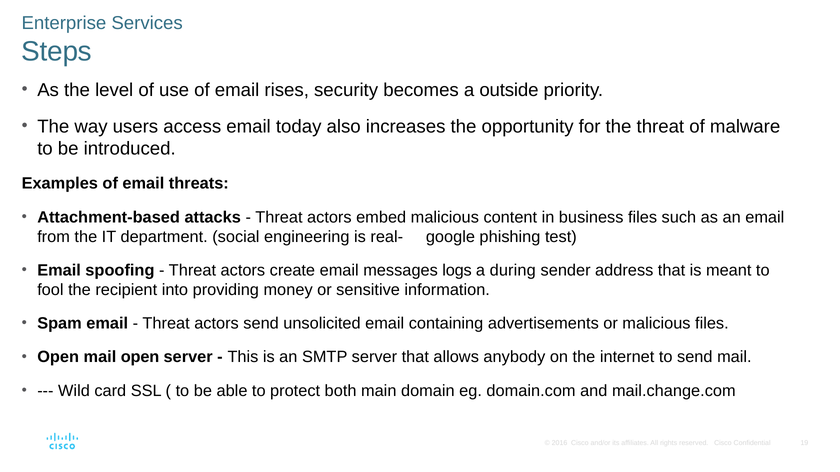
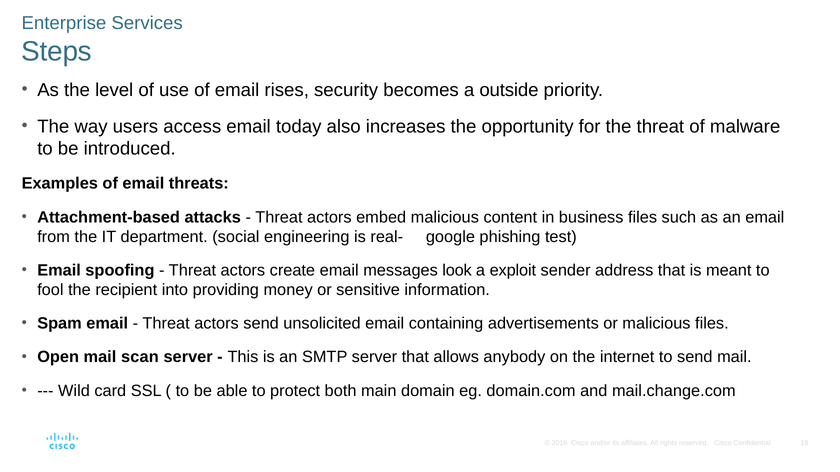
logs: logs -> look
during: during -> exploit
mail open: open -> scan
